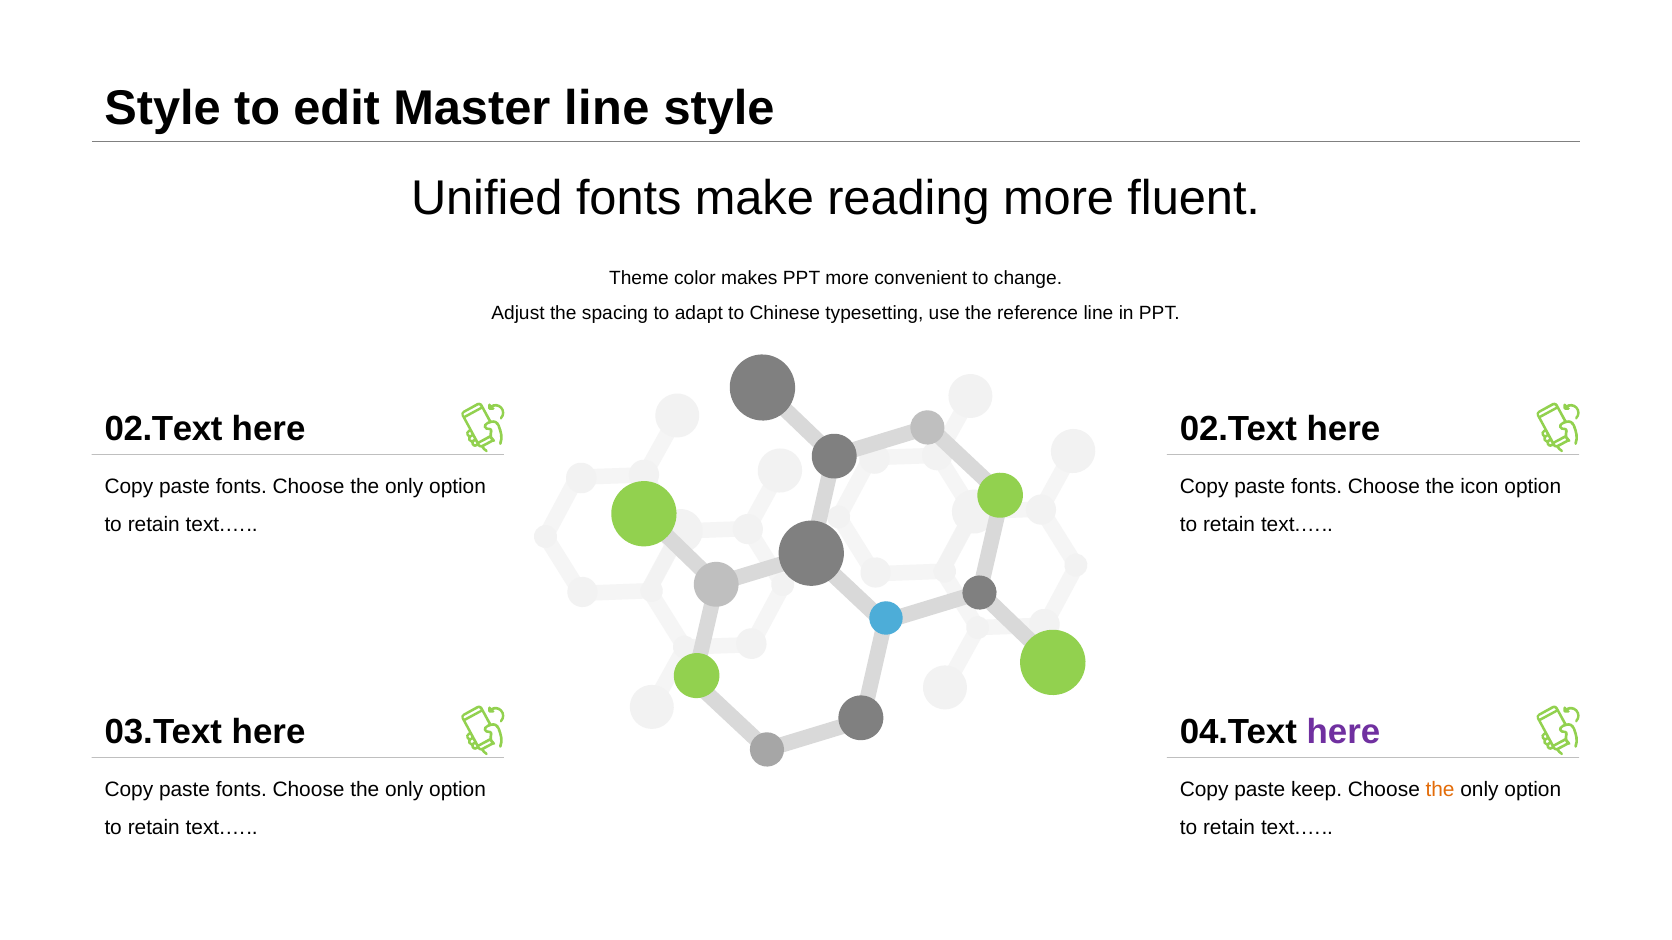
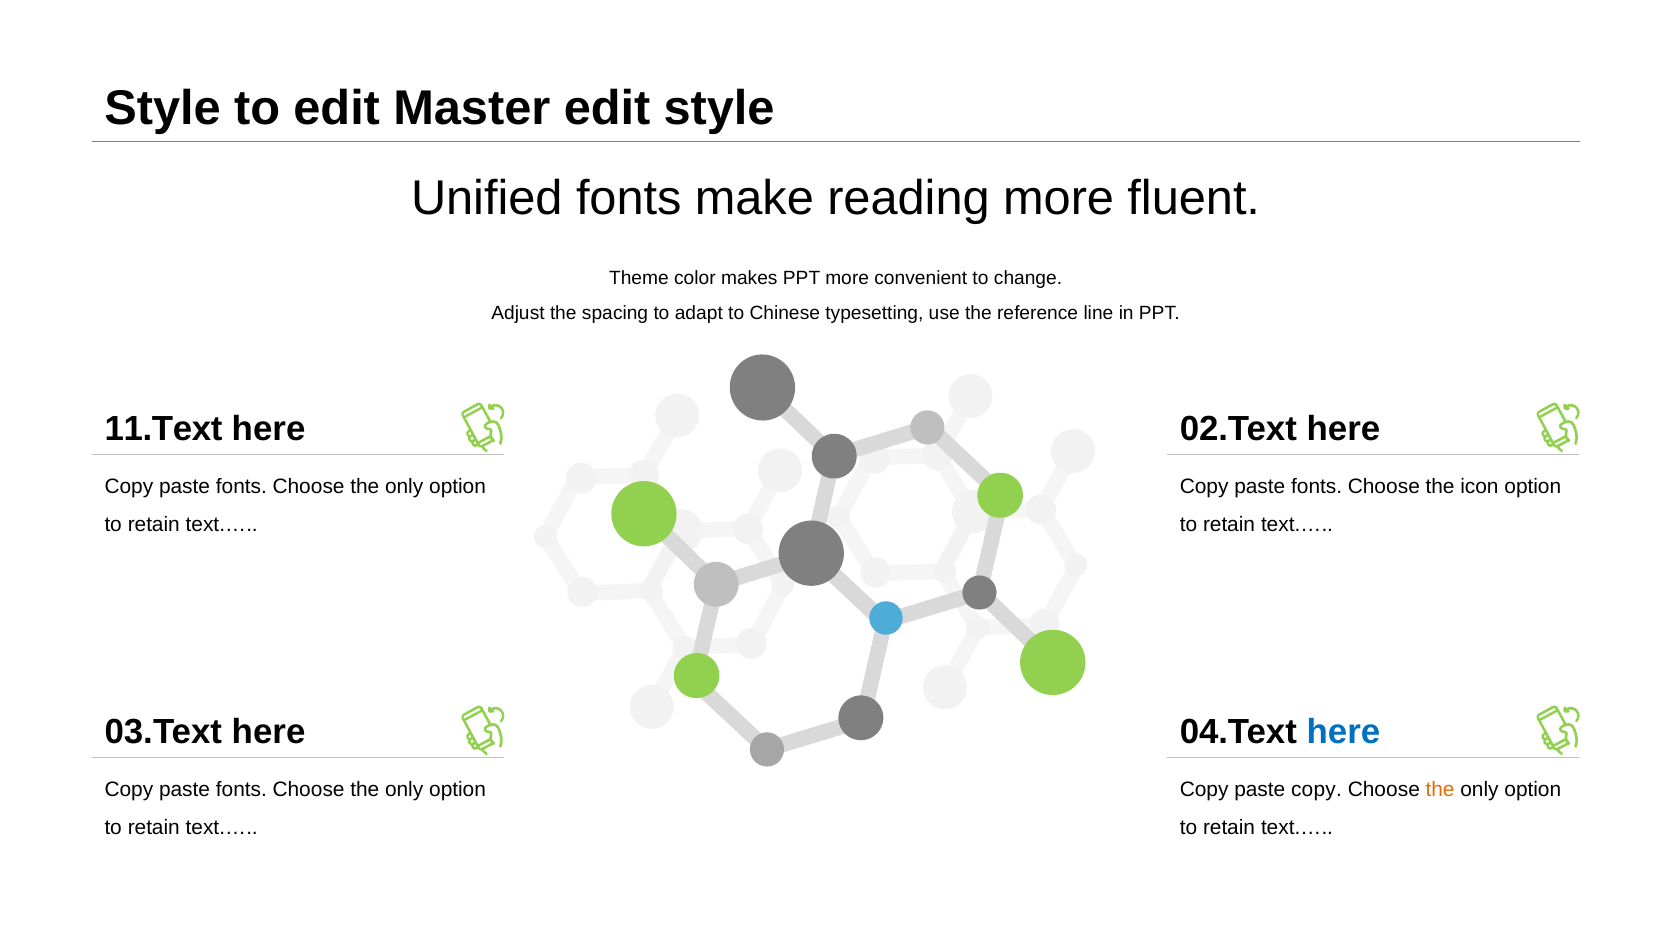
Master line: line -> edit
02.Text at (164, 430): 02.Text -> 11.Text
here at (1343, 733) colour: purple -> blue
paste keep: keep -> copy
